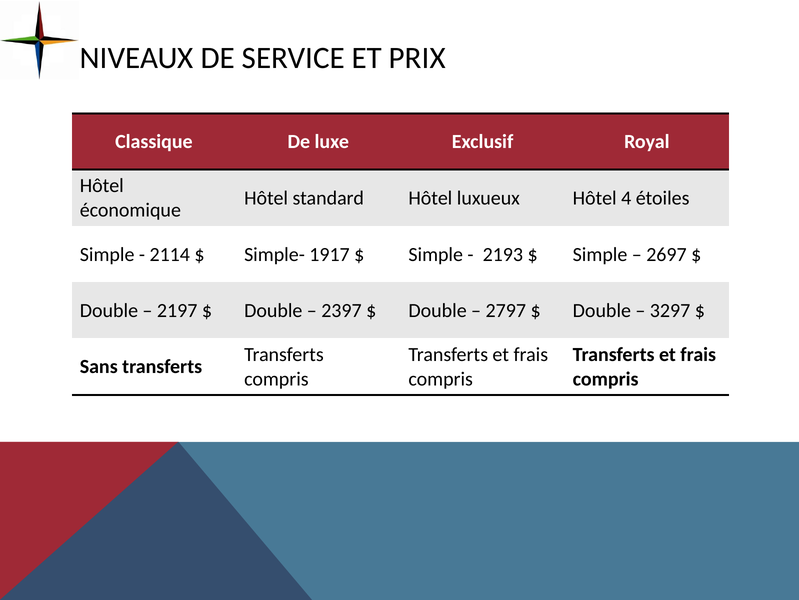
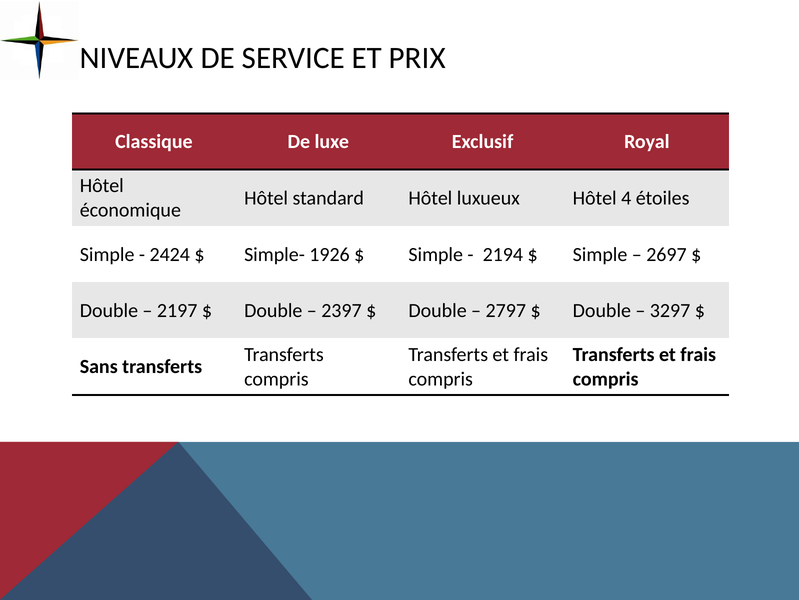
2114: 2114 -> 2424
1917: 1917 -> 1926
2193: 2193 -> 2194
